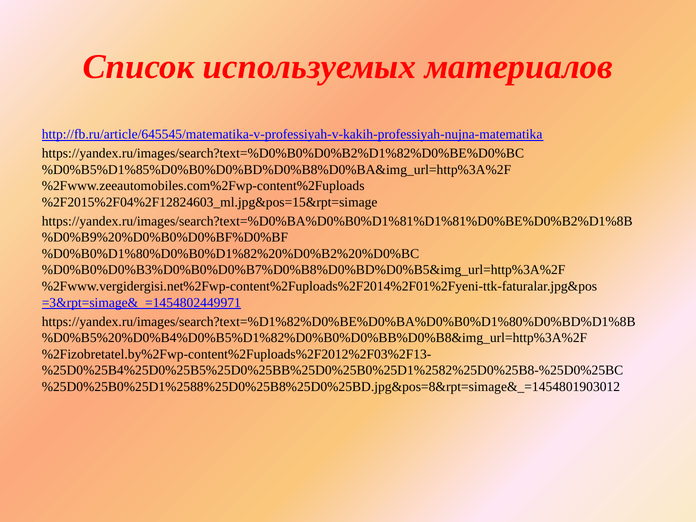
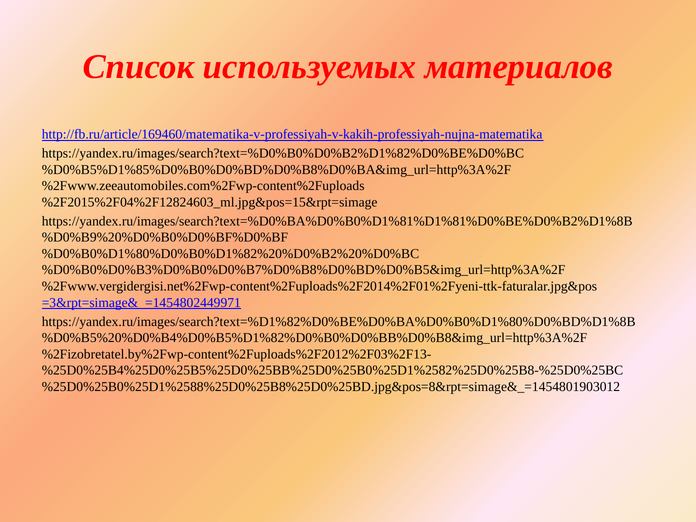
http://fb.ru/article/645545/matematika-v-professiyah-v-kakih-professiyah-nujna-matematika: http://fb.ru/article/645545/matematika-v-professiyah-v-kakih-professiyah-nujna-matematika -> http://fb.ru/article/169460/matematika-v-professiyah-v-kakih-professiyah-nujna-matematika
